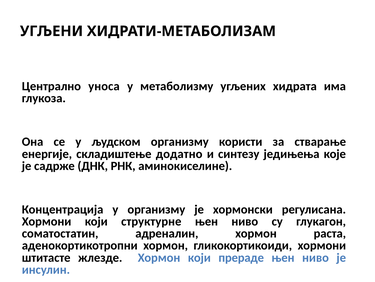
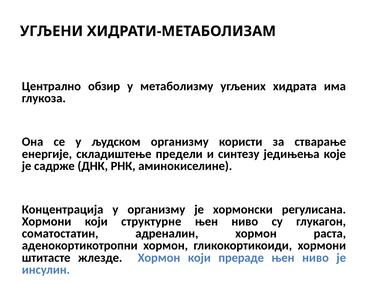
уноса: уноса -> обзир
додатно: додатно -> предели
